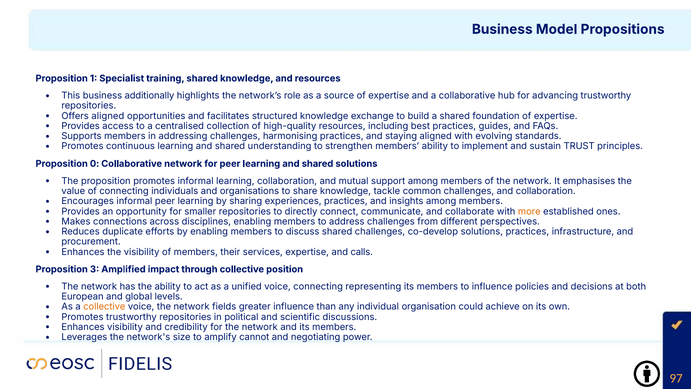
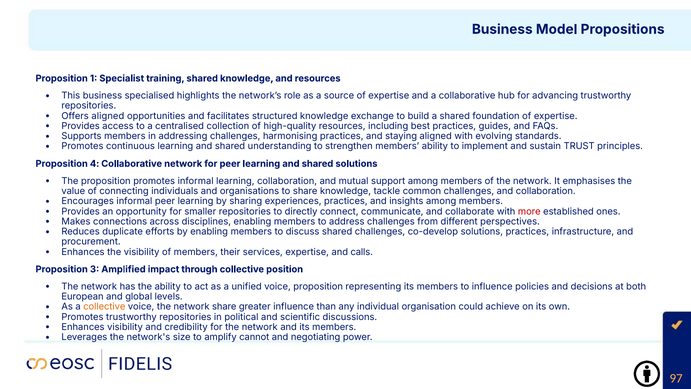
additionally: additionally -> specialised
0: 0 -> 4
more colour: orange -> red
voice connecting: connecting -> proposition
network fields: fields -> share
